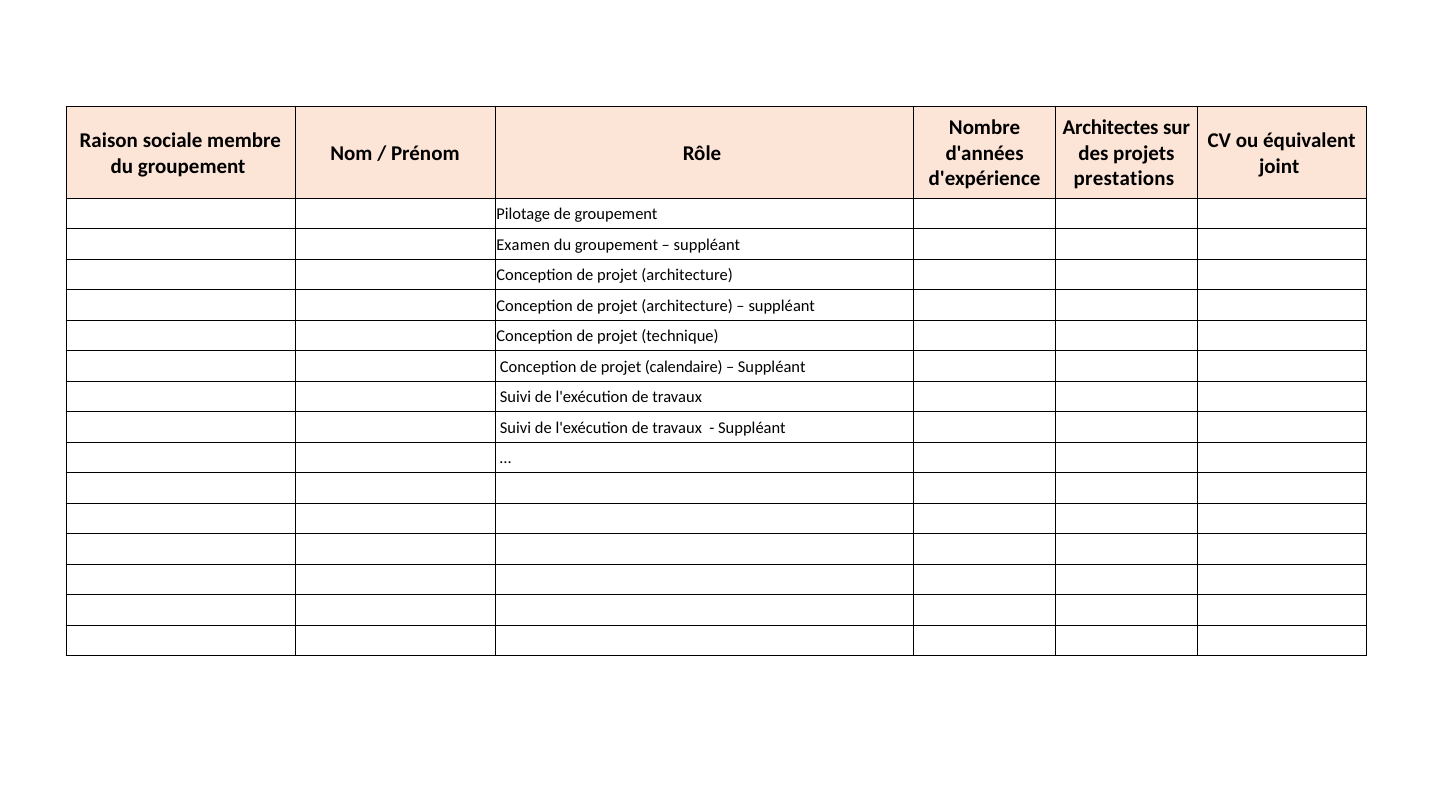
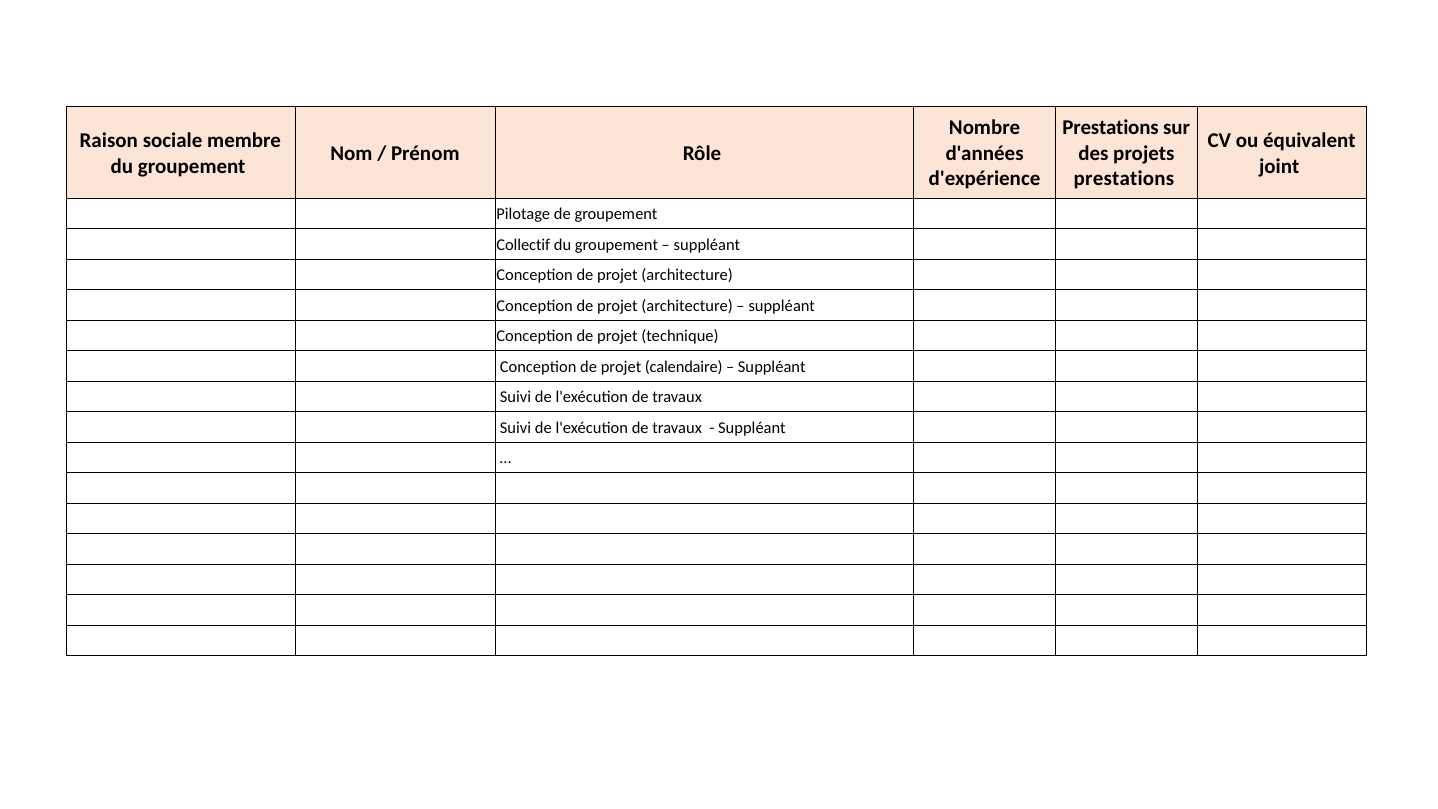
Architectes at (1111, 128): Architectes -> Prestations
Examen: Examen -> Collectif
